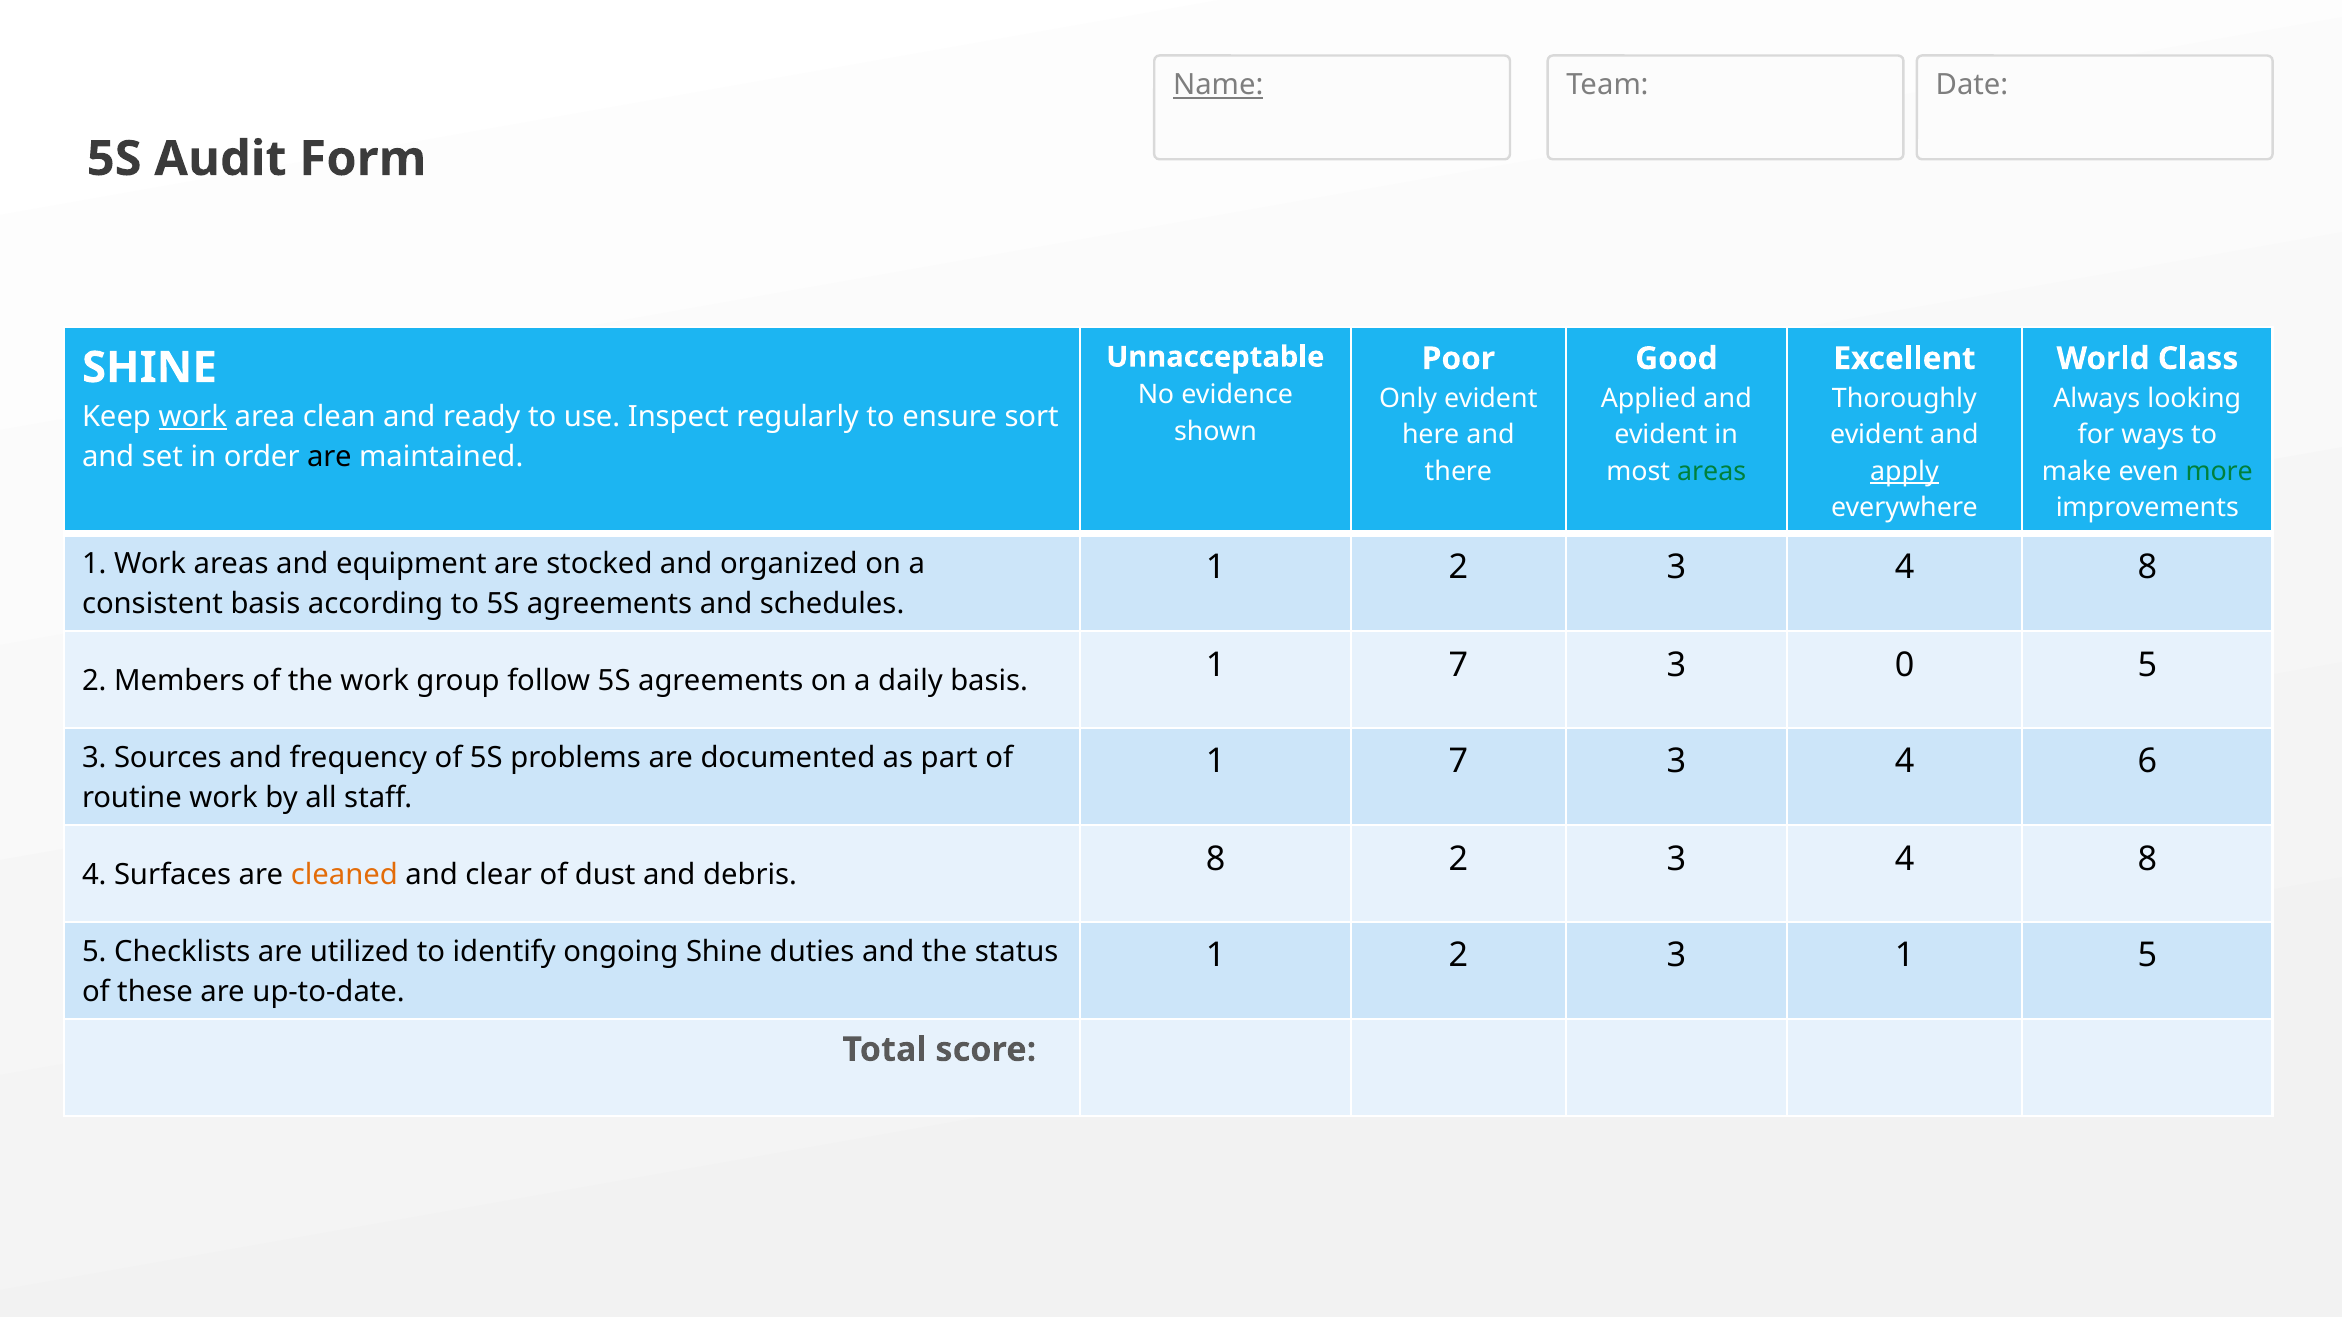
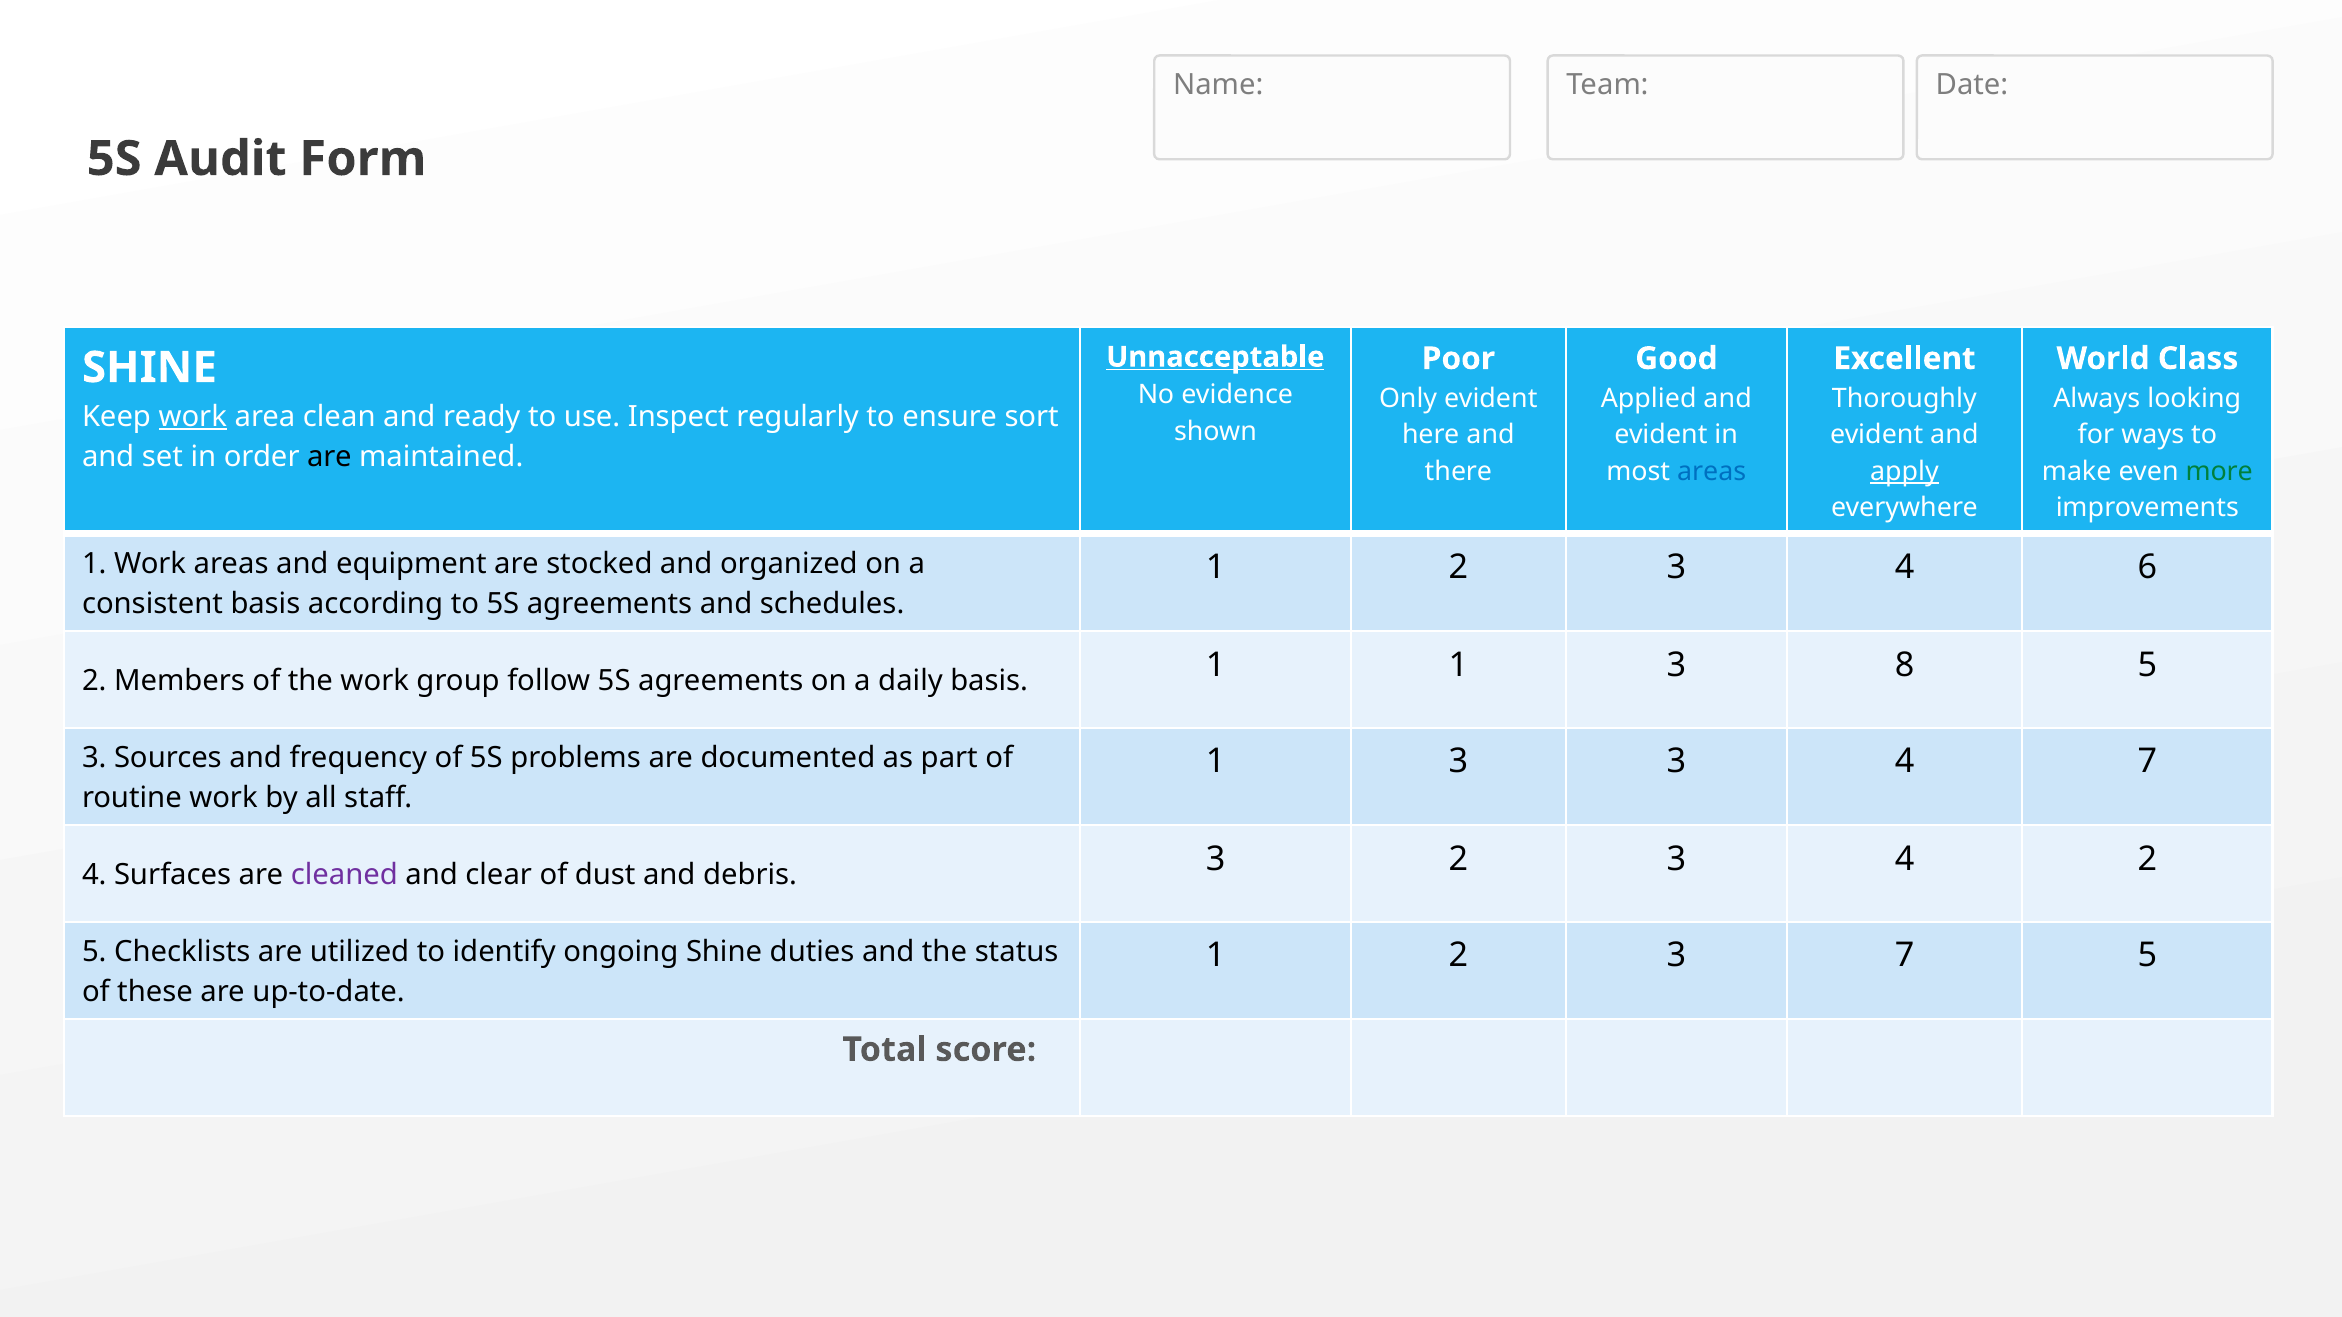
Name underline: present -> none
Unnacceptable underline: none -> present
areas at (1712, 471) colour: green -> blue
8 at (2147, 568): 8 -> 6
basis 1 7: 7 -> 1
0: 0 -> 8
7 at (1458, 762): 7 -> 3
4 6: 6 -> 7
cleaned colour: orange -> purple
debris 8: 8 -> 3
8 at (2147, 859): 8 -> 2
3 1: 1 -> 7
